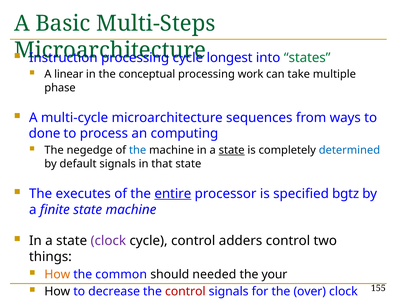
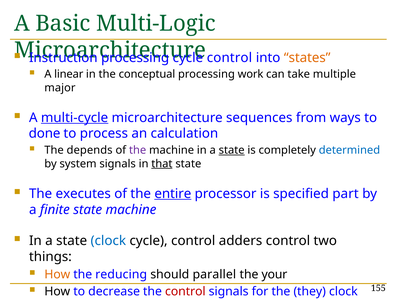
Multi-Steps: Multi-Steps -> Multi-Logic
longest at (230, 58): longest -> control
states colour: green -> orange
phase: phase -> major
multi-cycle underline: none -> present
computing: computing -> calculation
negedge: negedge -> depends
the at (138, 150) colour: blue -> purple
default: default -> system
that underline: none -> present
bgtz: bgtz -> part
clock at (108, 241) colour: purple -> blue
common: common -> reducing
needed: needed -> parallel
over: over -> they
